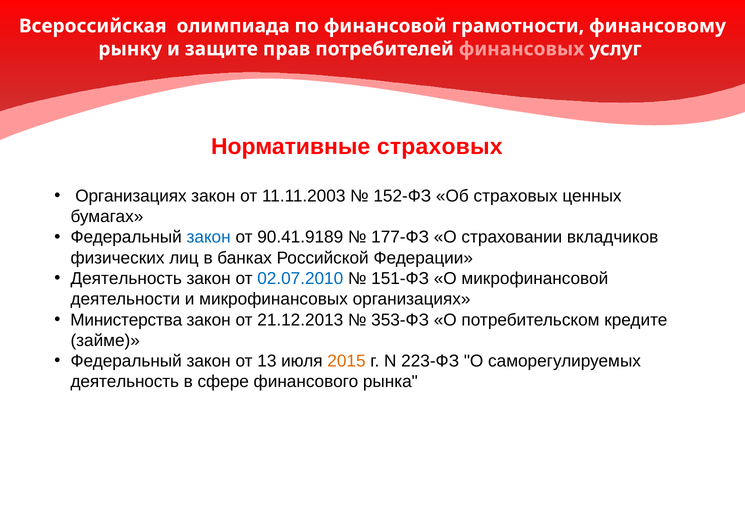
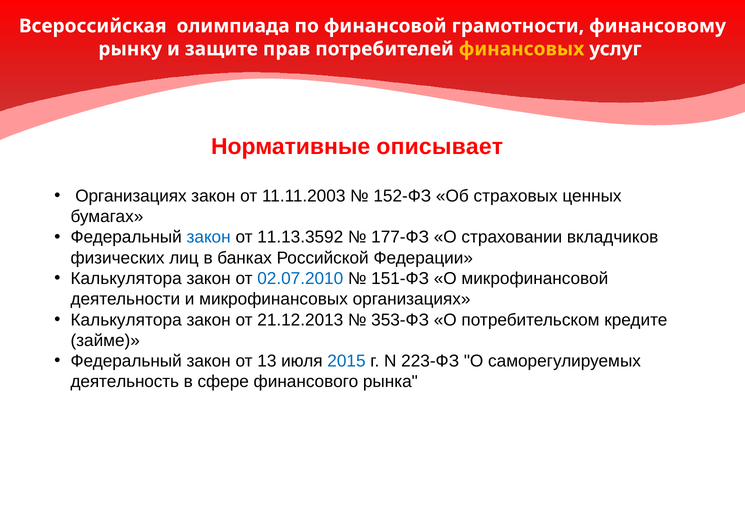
финансовых colour: pink -> yellow
Нормативные страховых: страховых -> описывает
90.41.9189: 90.41.9189 -> 11.13.3592
Деятельность at (126, 278): Деятельность -> Калькулятора
Министерства at (126, 320): Министерства -> Калькулятора
2015 colour: orange -> blue
